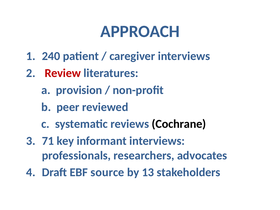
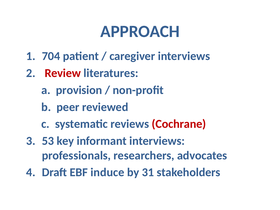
240: 240 -> 704
Cochrane colour: black -> red
71: 71 -> 53
source: source -> induce
13: 13 -> 31
